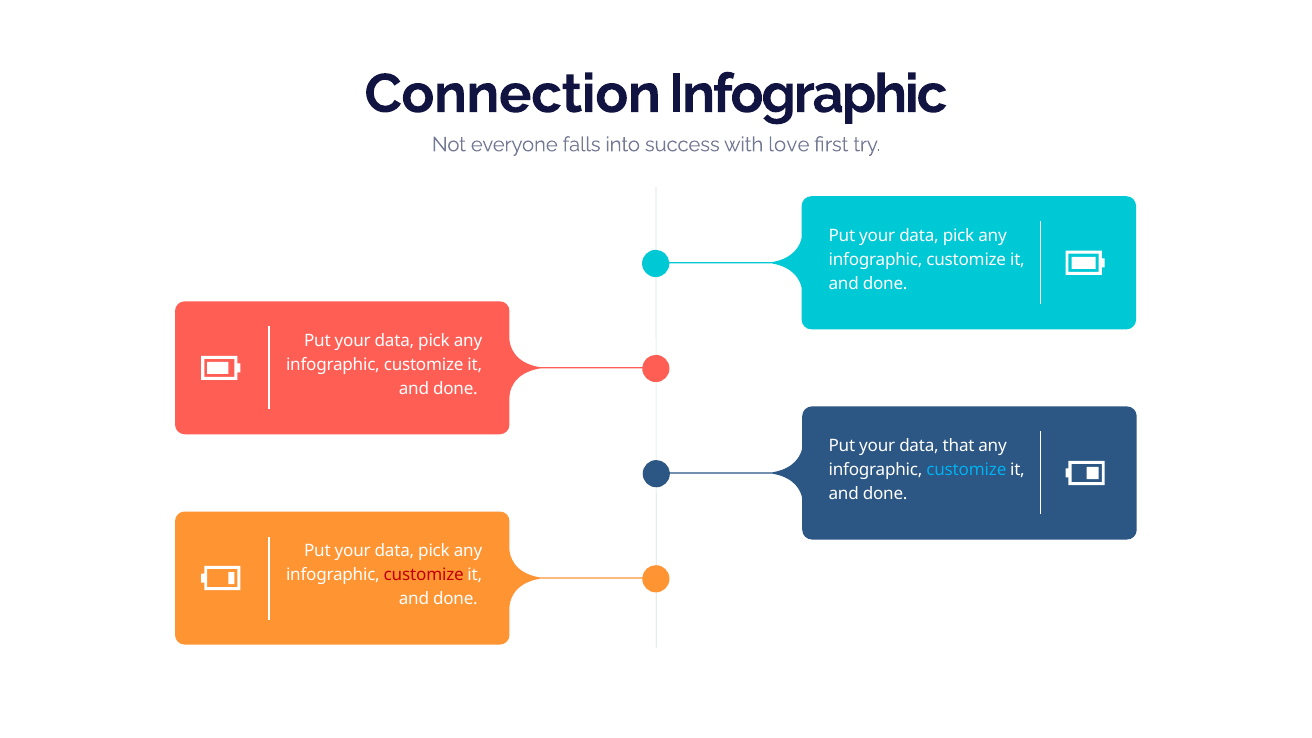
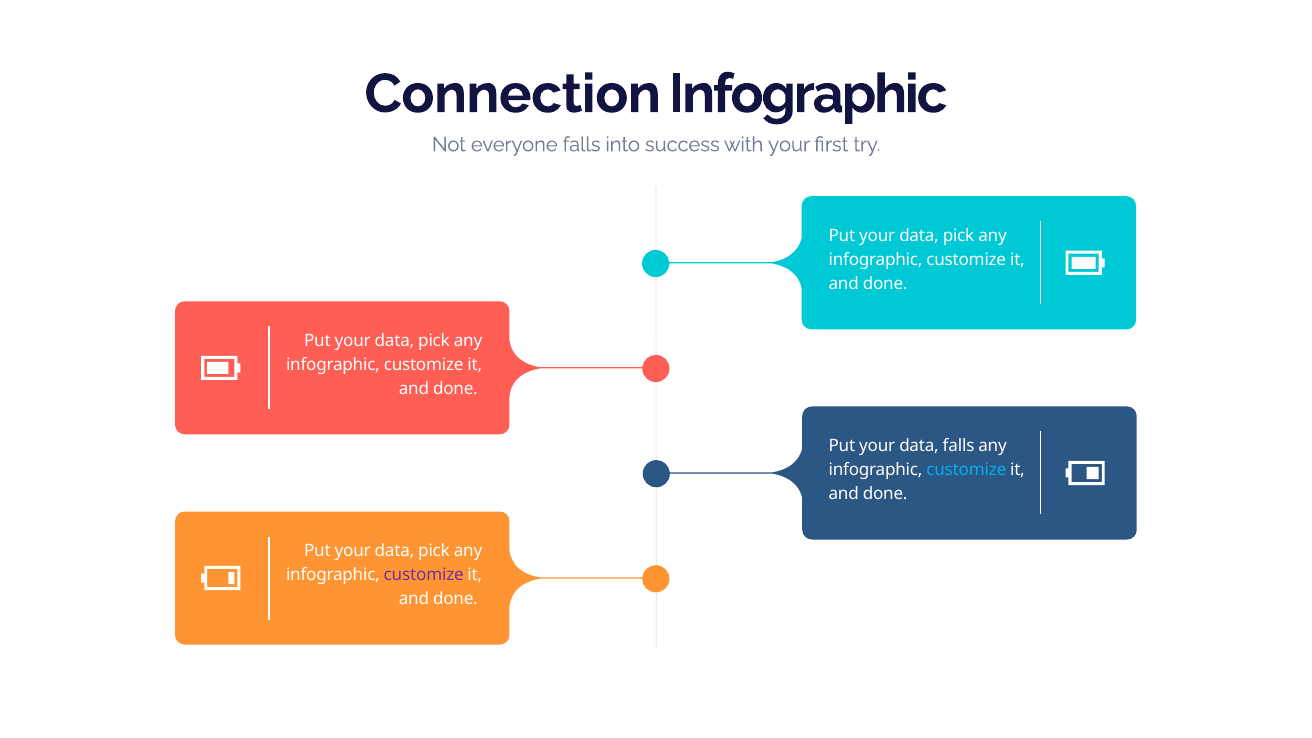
with love: love -> your
data that: that -> falls
customize at (424, 575) colour: red -> purple
